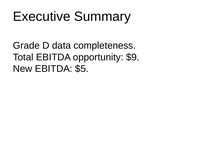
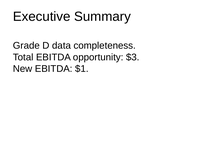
$9: $9 -> $3
$5: $5 -> $1
